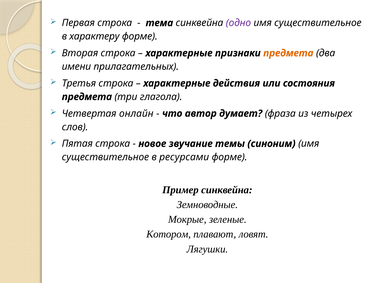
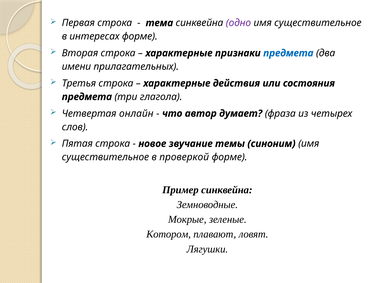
характеру: характеру -> интересах
предмета at (288, 53) colour: orange -> blue
ресурсами: ресурсами -> проверкой
